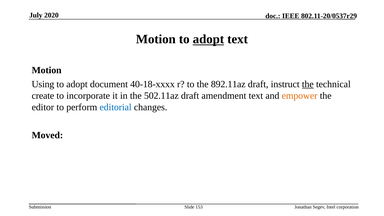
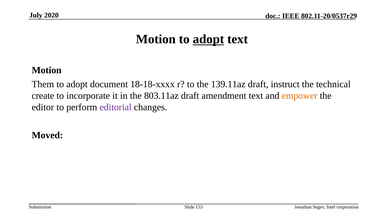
Using: Using -> Them
40-18-xxxx: 40-18-xxxx -> 18-18-xxxx
892.11az: 892.11az -> 139.11az
the at (308, 84) underline: present -> none
502.11az: 502.11az -> 803.11az
editorial colour: blue -> purple
